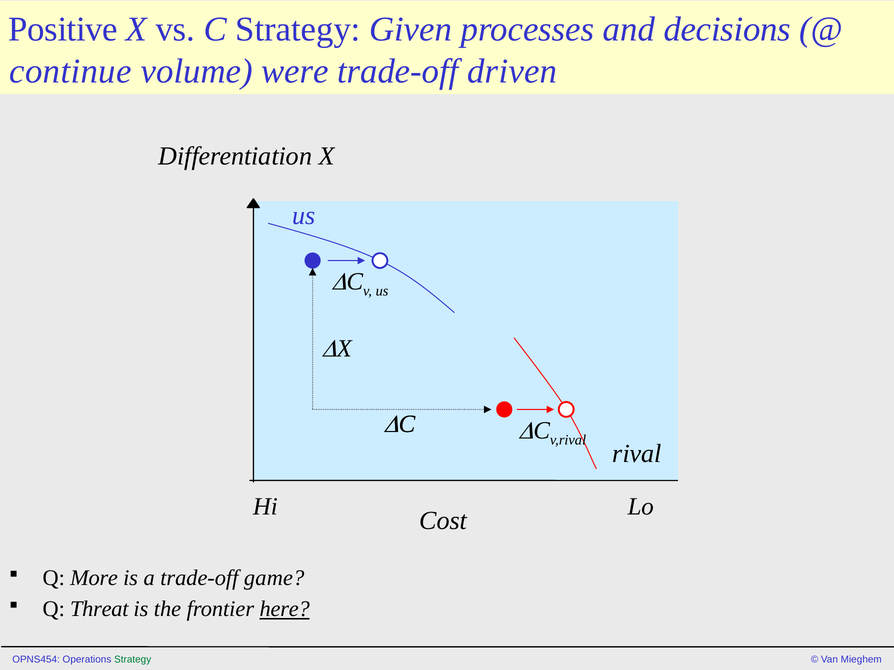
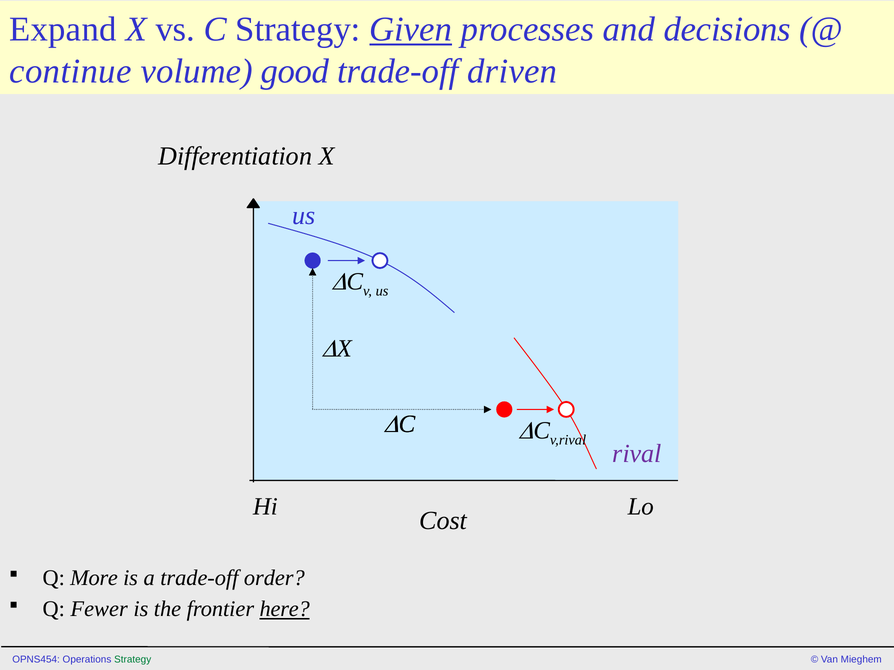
Positive: Positive -> Expand
Given underline: none -> present
were: were -> good
rival colour: black -> purple
game: game -> order
Threat: Threat -> Fewer
